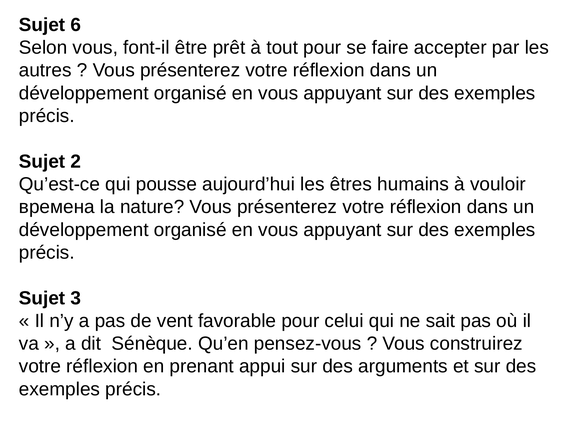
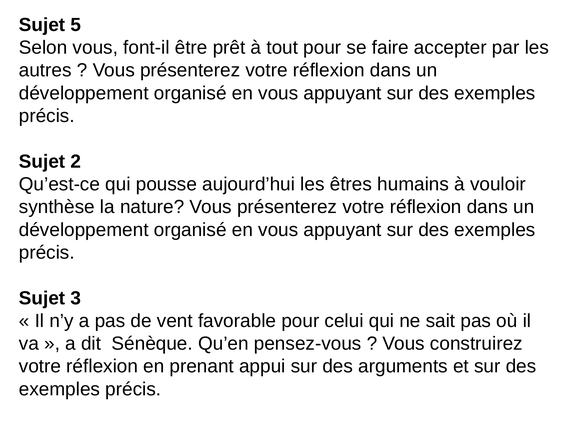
6: 6 -> 5
времена: времена -> synthèse
